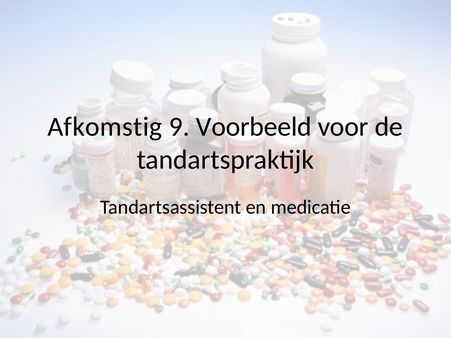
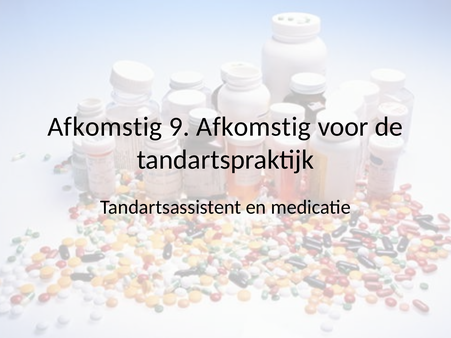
9 Voorbeeld: Voorbeeld -> Afkomstig
